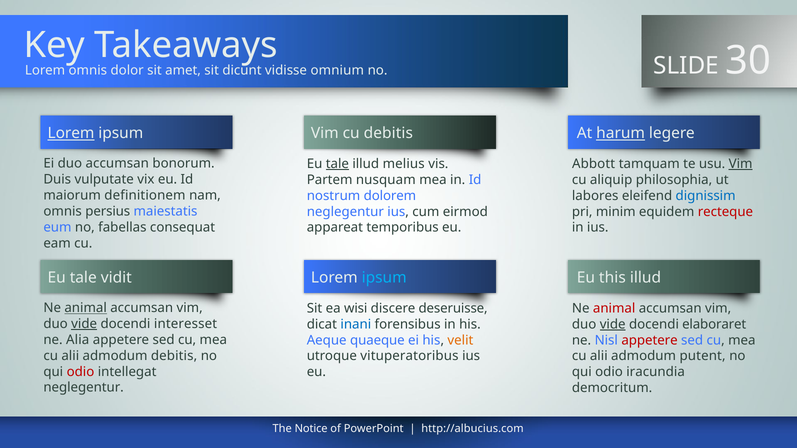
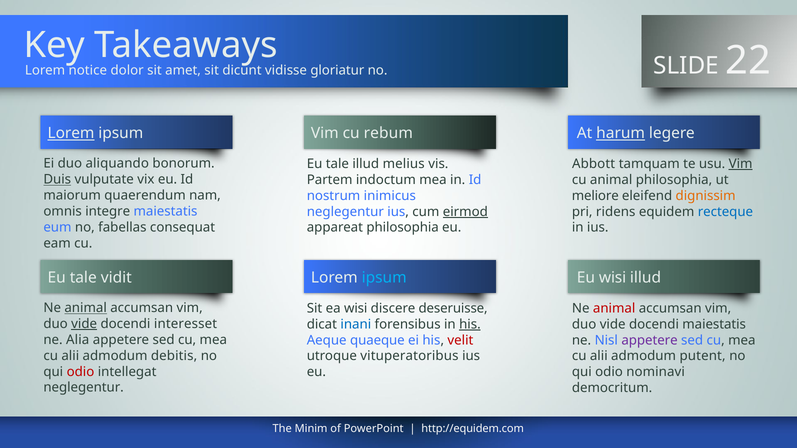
30: 30 -> 22
omnis at (88, 70): omnis -> notice
omnium: omnium -> gloriatur
cu debitis: debitis -> rebum
duo accumsan: accumsan -> aliquando
tale at (337, 164) underline: present -> none
Duis underline: none -> present
nusquam: nusquam -> indoctum
cu aliquip: aliquip -> animal
definitionem: definitionem -> quaerendum
dolorem: dolorem -> inimicus
labores: labores -> meliore
dignissim colour: blue -> orange
persius: persius -> integre
eirmod underline: none -> present
minim: minim -> ridens
recteque colour: red -> blue
appareat temporibus: temporibus -> philosophia
Eu this: this -> wisi
his at (470, 324) underline: none -> present
vide at (613, 324) underline: present -> none
docendi elaboraret: elaboraret -> maiestatis
velit colour: orange -> red
appetere at (650, 340) colour: red -> purple
iracundia: iracundia -> nominavi
Notice: Notice -> Minim
http://albucius.com: http://albucius.com -> http://equidem.com
